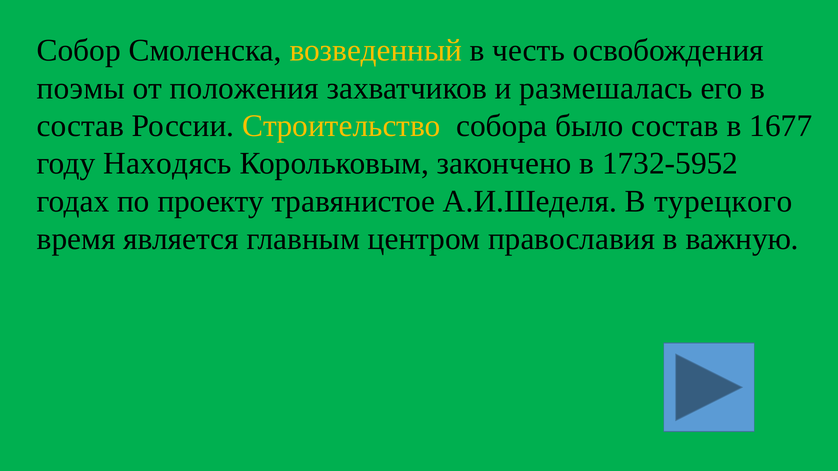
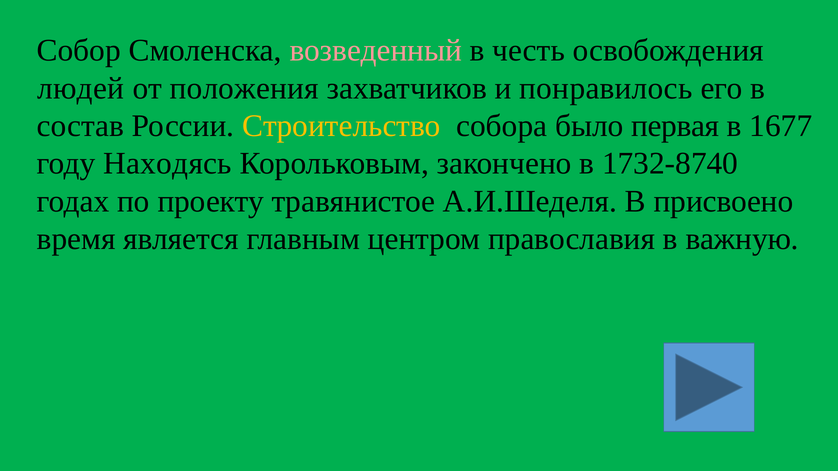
возведенный colour: yellow -> pink
поэмы: поэмы -> людей
размешалась: размешалась -> понравилось
было состав: состав -> первая
1732-5952: 1732-5952 -> 1732-8740
турецкого: турецкого -> присвоено
